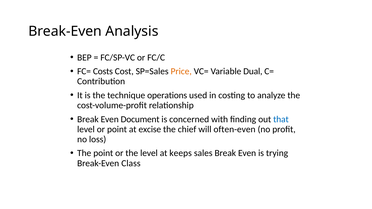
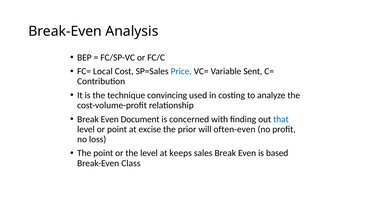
Costs: Costs -> Local
Price colour: orange -> blue
Dual: Dual -> Sent
operations: operations -> convincing
chief: chief -> prior
trying: trying -> based
